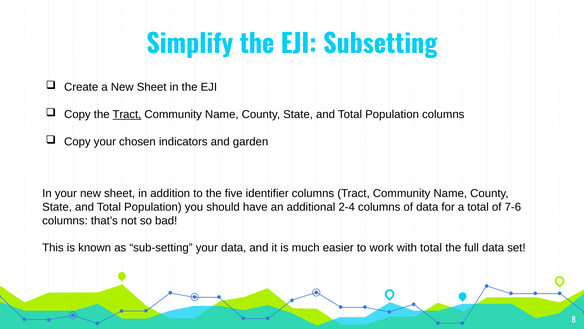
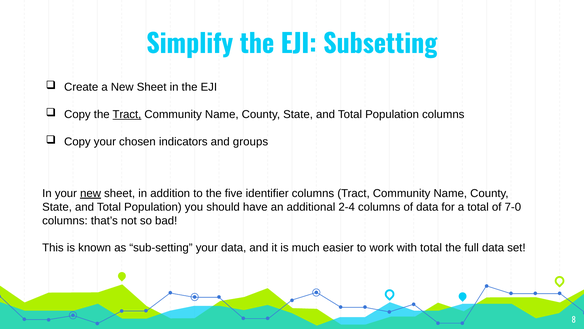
garden: garden -> groups
new at (91, 193) underline: none -> present
7-6: 7-6 -> 7-0
